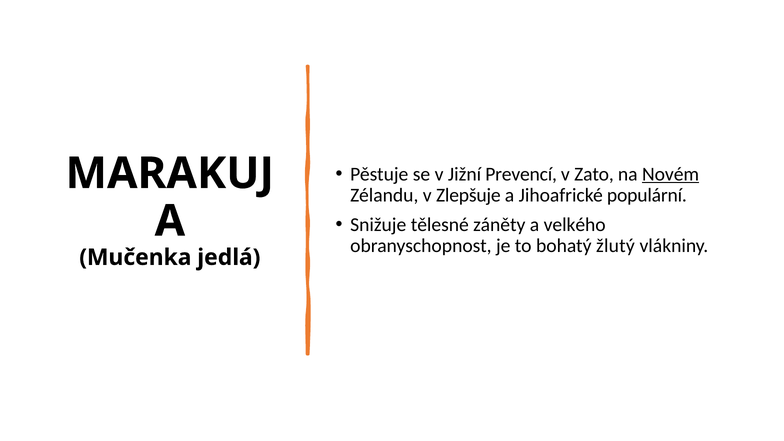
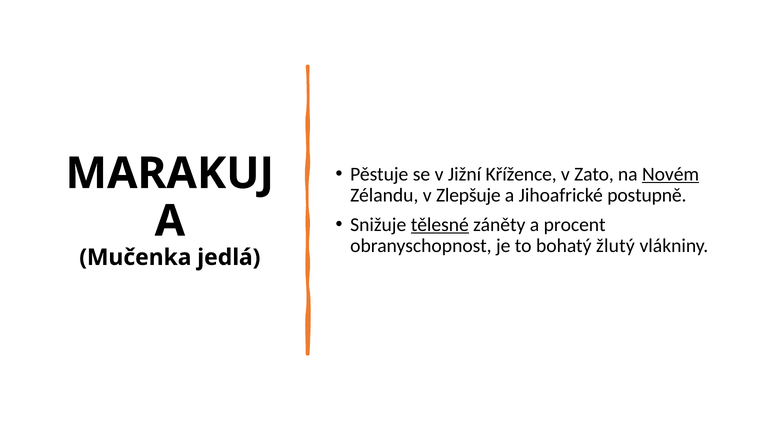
Prevencí: Prevencí -> Křížence
populární: populární -> postupně
tělesné underline: none -> present
velkého: velkého -> procent
